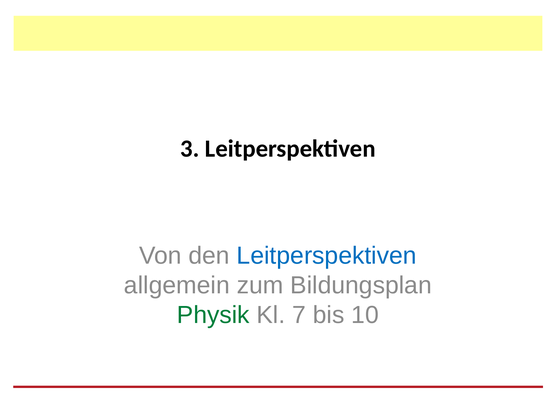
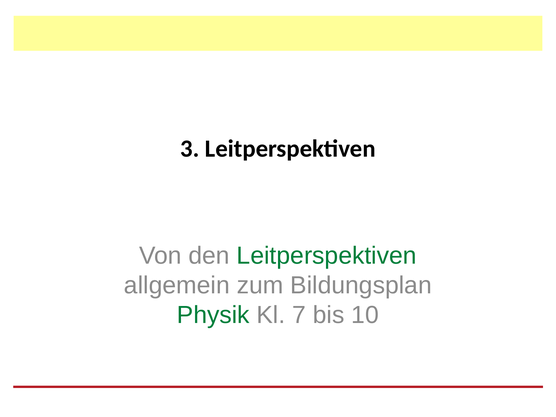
Leitperspektiven at (327, 256) colour: blue -> green
